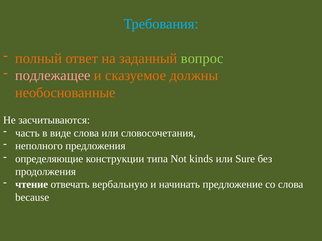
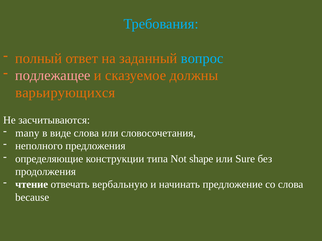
вопрос colour: light green -> light blue
необоснованные: необоснованные -> варьирующихся
часть: часть -> many
kinds: kinds -> shape
